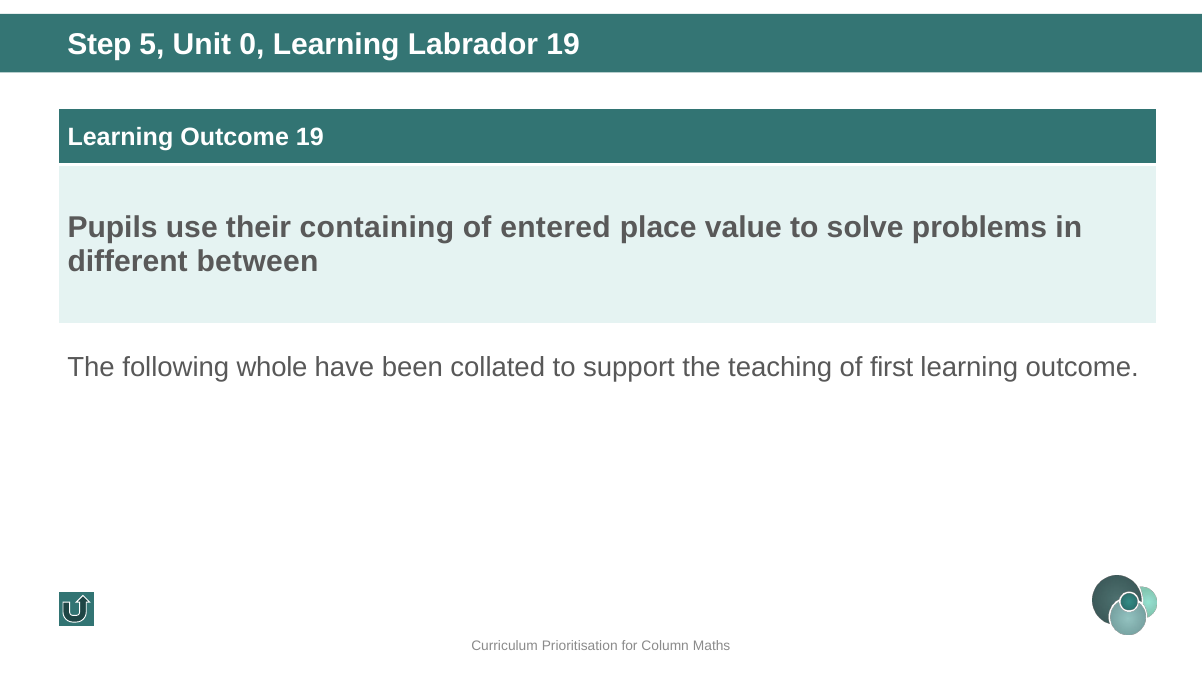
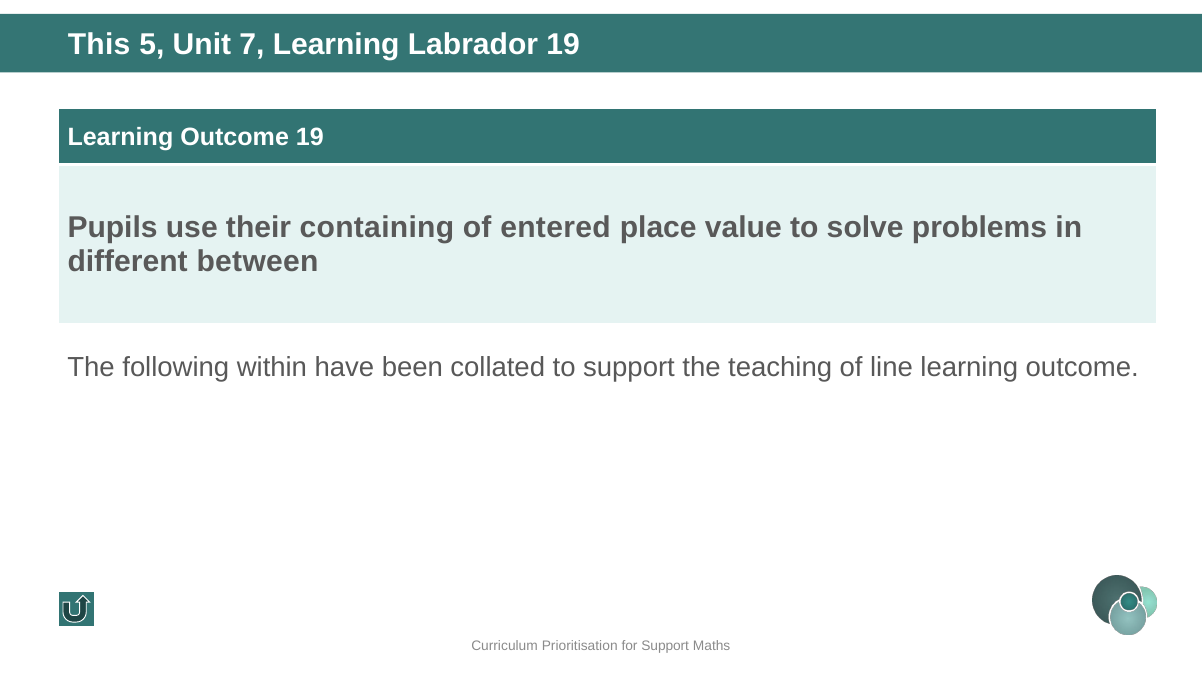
Step: Step -> This
0: 0 -> 7
whole: whole -> within
first: first -> line
for Column: Column -> Support
